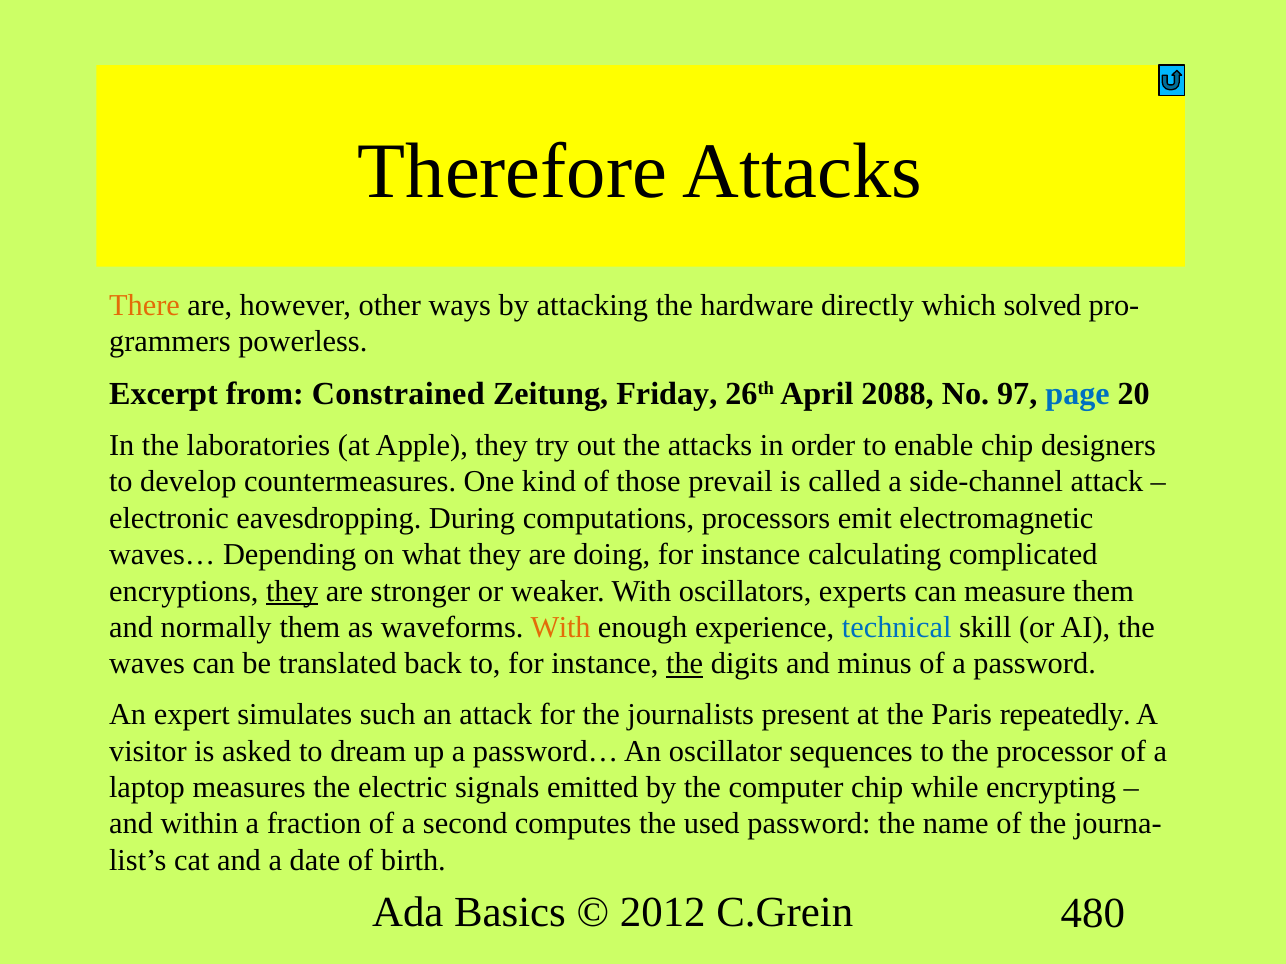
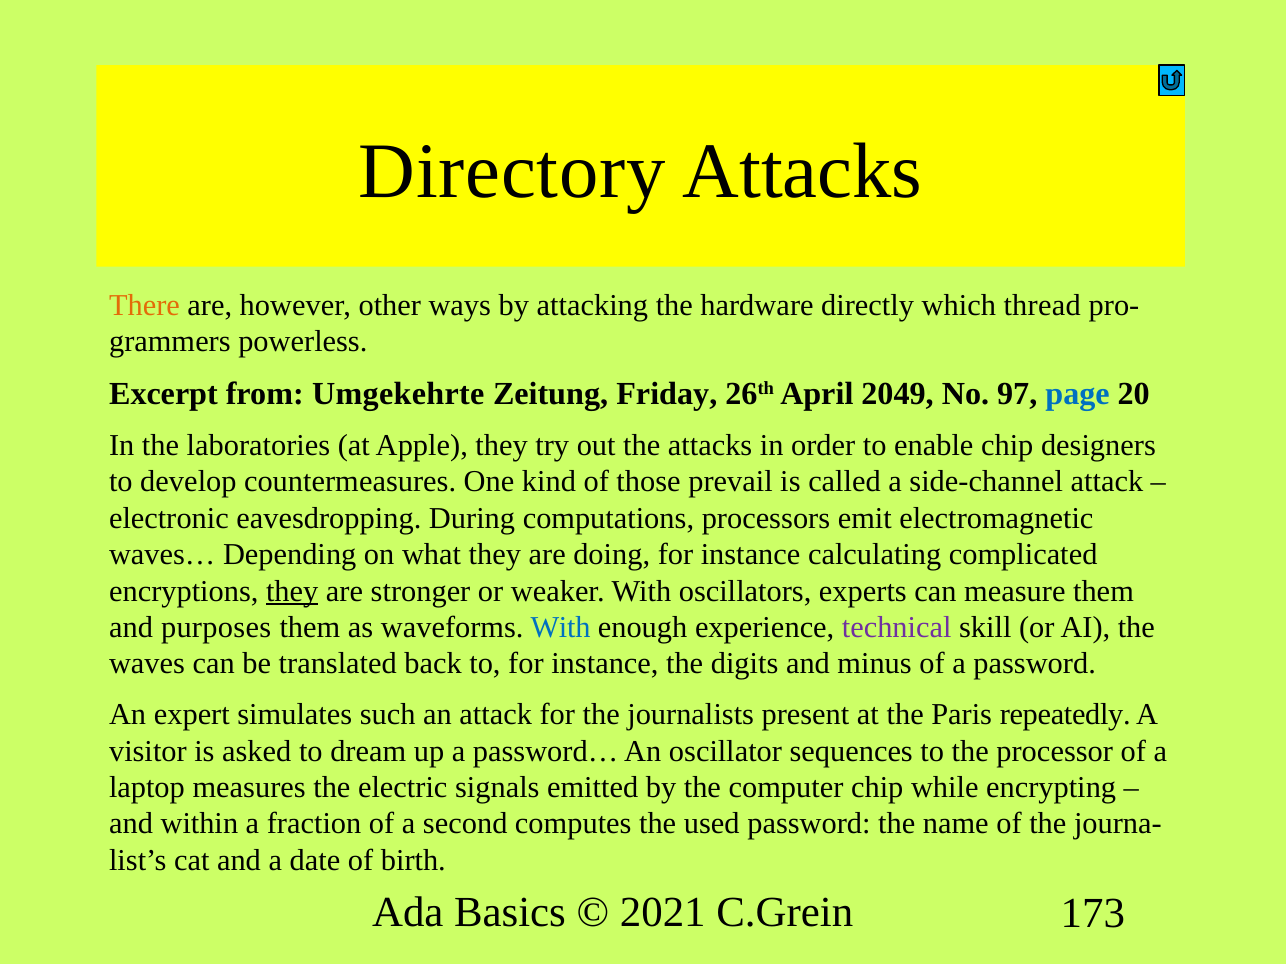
Therefore: Therefore -> Directory
solved: solved -> thread
Constrained: Constrained -> Umgekehrte
2088: 2088 -> 2049
normally: normally -> purposes
With at (561, 628) colour: orange -> blue
technical colour: blue -> purple
the at (685, 664) underline: present -> none
2012: 2012 -> 2021
480: 480 -> 173
